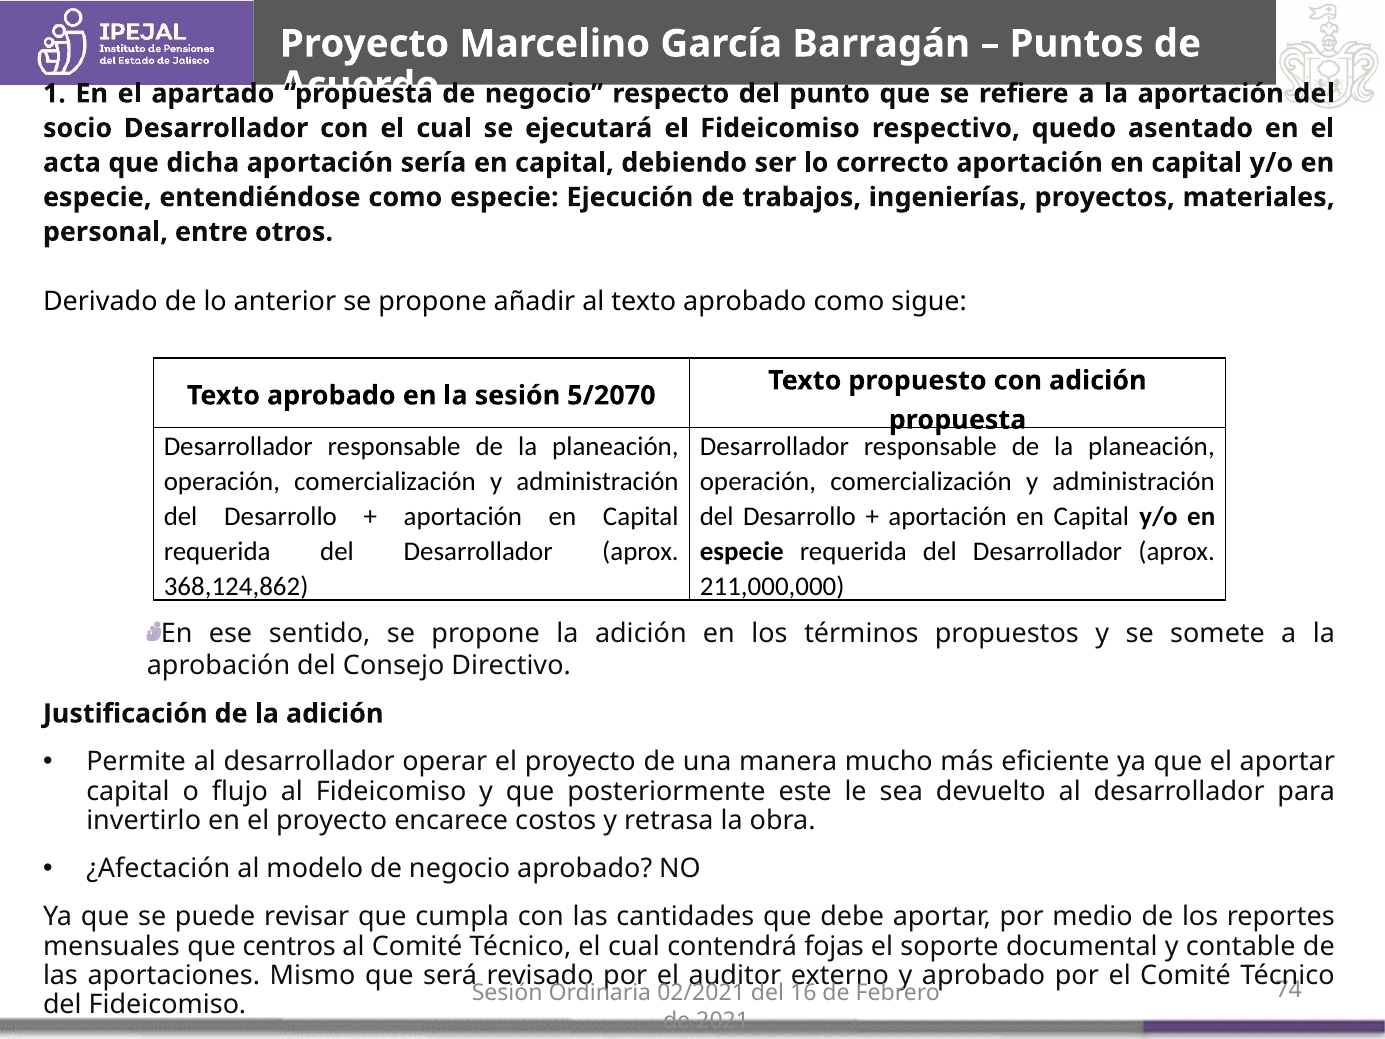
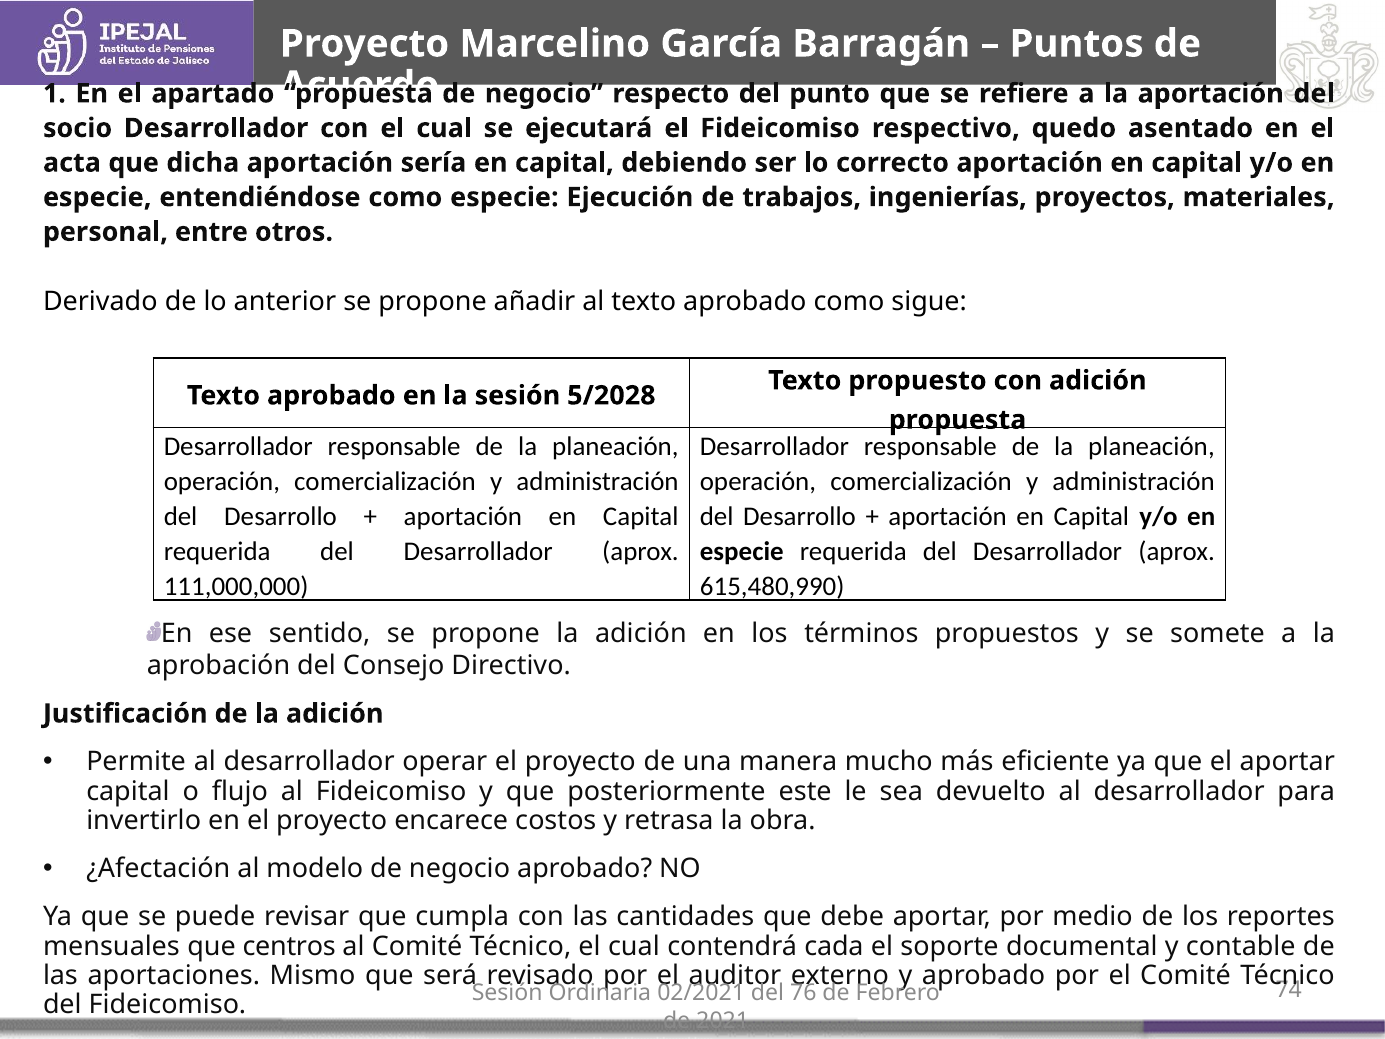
5/2070: 5/2070 -> 5/2028
368,124,862: 368,124,862 -> 111,000,000
211,000,000: 211,000,000 -> 615,480,990
fojas: fojas -> cada
16: 16 -> 76
